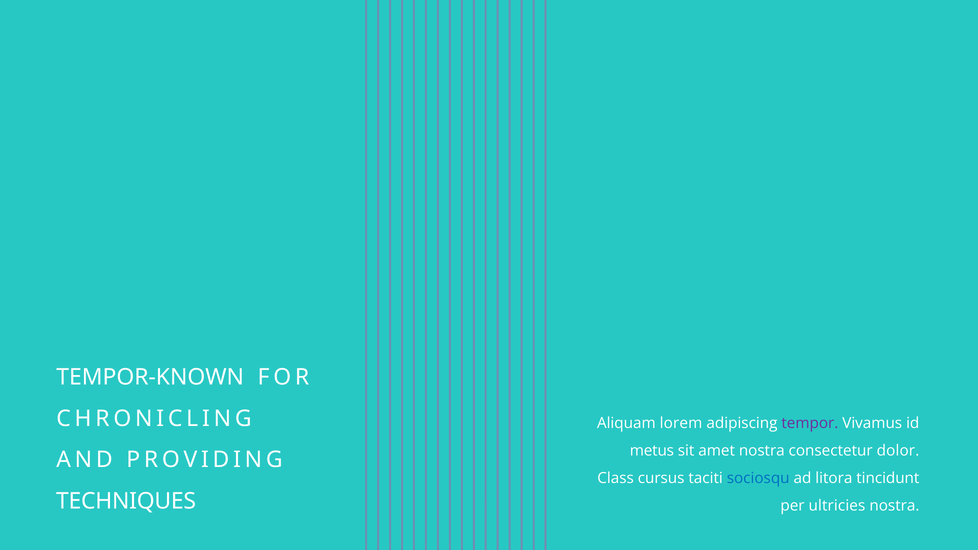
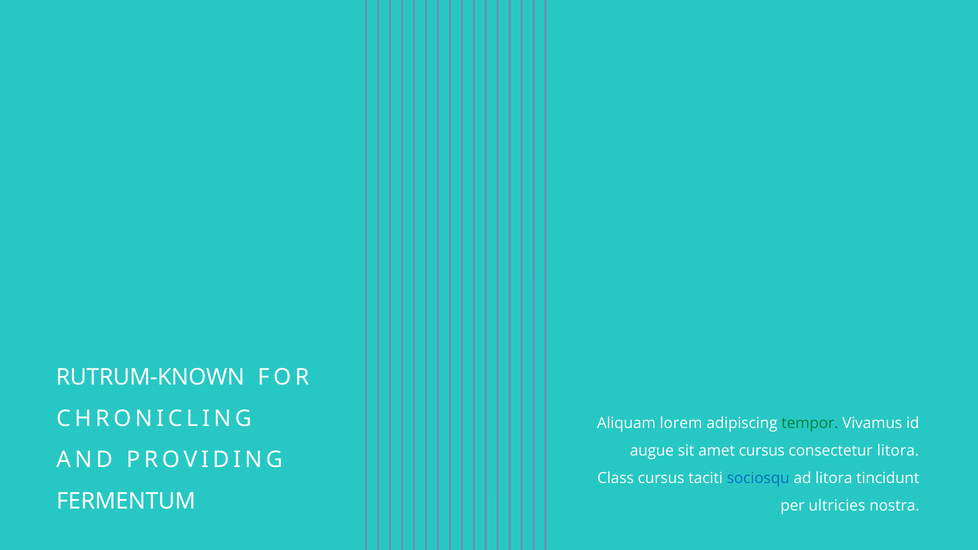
TEMPOR-KNOWN: TEMPOR-KNOWN -> RUTRUM-KNOWN
tempor colour: purple -> green
metus: metus -> augue
amet nostra: nostra -> cursus
consectetur dolor: dolor -> litora
TECHNIQUES: TECHNIQUES -> FERMENTUM
